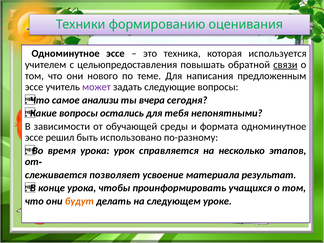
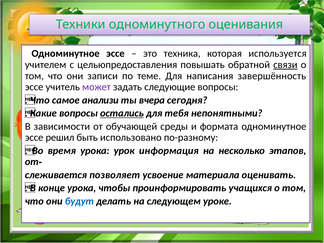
формированию: формированию -> одноминутного
нового: нового -> записи
предложенным: предложенным -> завершённость
остались underline: none -> present
справляется: справляется -> информация
результат: результат -> оценивать
будут colour: orange -> blue
